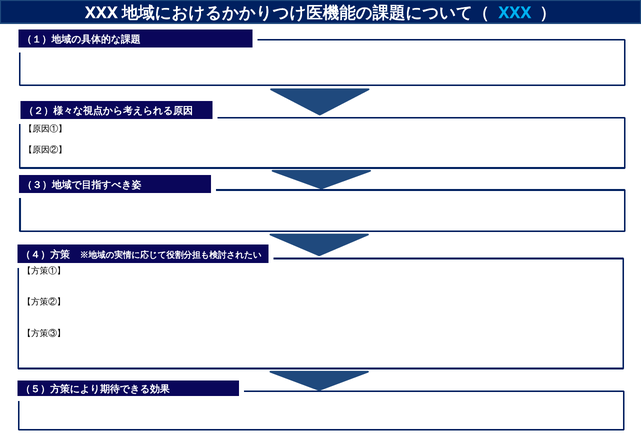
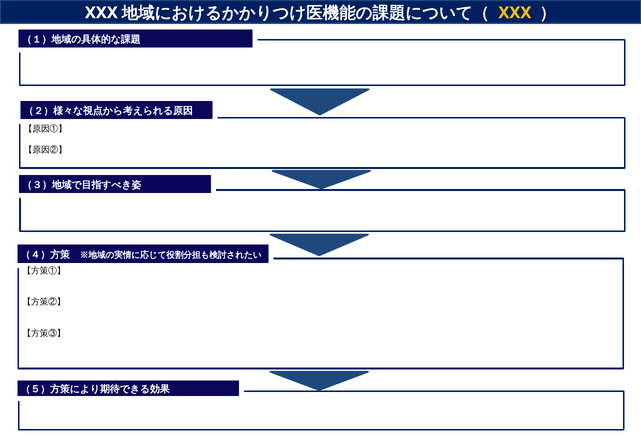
XXX at (515, 13) colour: light blue -> yellow
